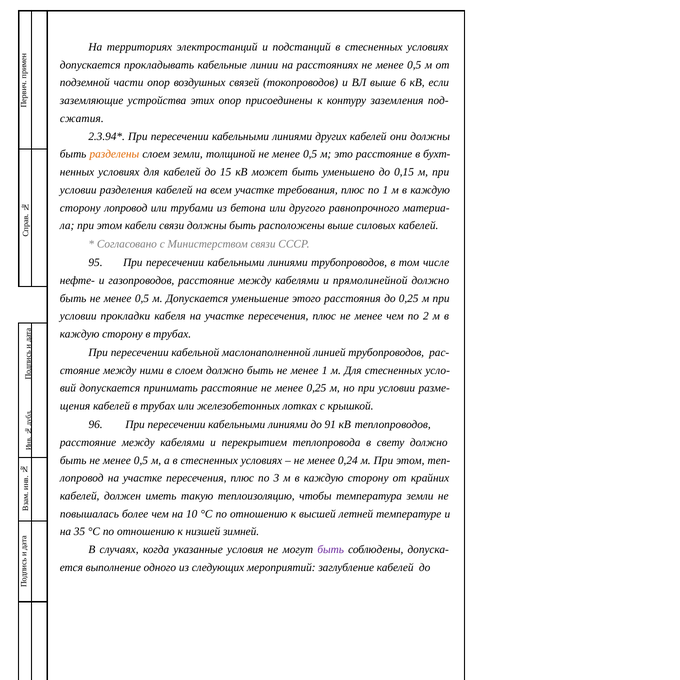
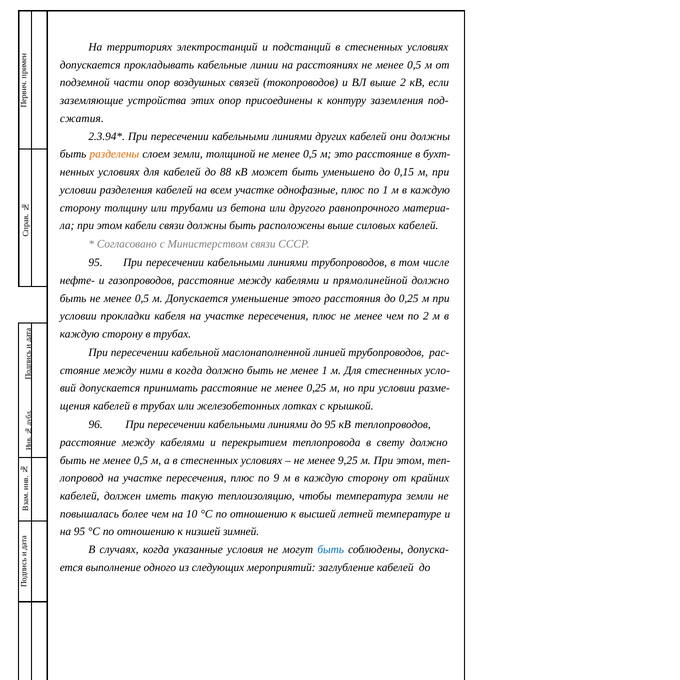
выше 6: 6 -> 2
15: 15 -> 88
требования: требования -> однофазные
сторону лопровод: лопровод -> толщину
в слоем: слоем -> когда
до 91: 91 -> 95
0,24: 0,24 -> 9,25
3: 3 -> 9
на 35: 35 -> 95
быть at (331, 550) colour: purple -> blue
